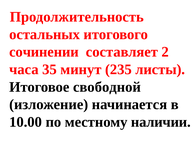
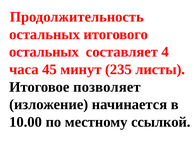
сочинении at (44, 52): сочинении -> остальных
2: 2 -> 4
35: 35 -> 45
свободной: свободной -> позволяет
наличии: наличии -> ссылкой
